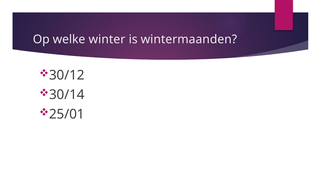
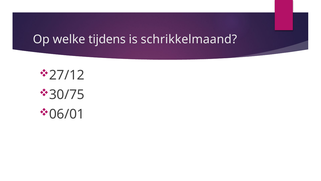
winter: winter -> tijdens
wintermaanden: wintermaanden -> schrikkelmaand
30/12: 30/12 -> 27/12
30/14: 30/14 -> 30/75
25/01: 25/01 -> 06/01
